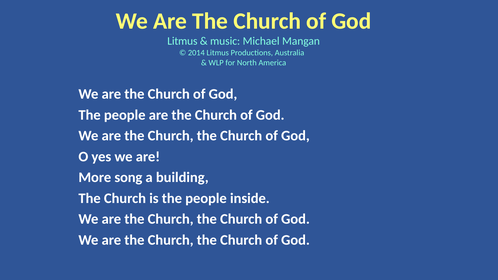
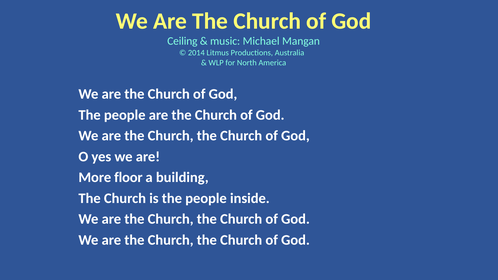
Litmus at (182, 41): Litmus -> Ceiling
song: song -> floor
